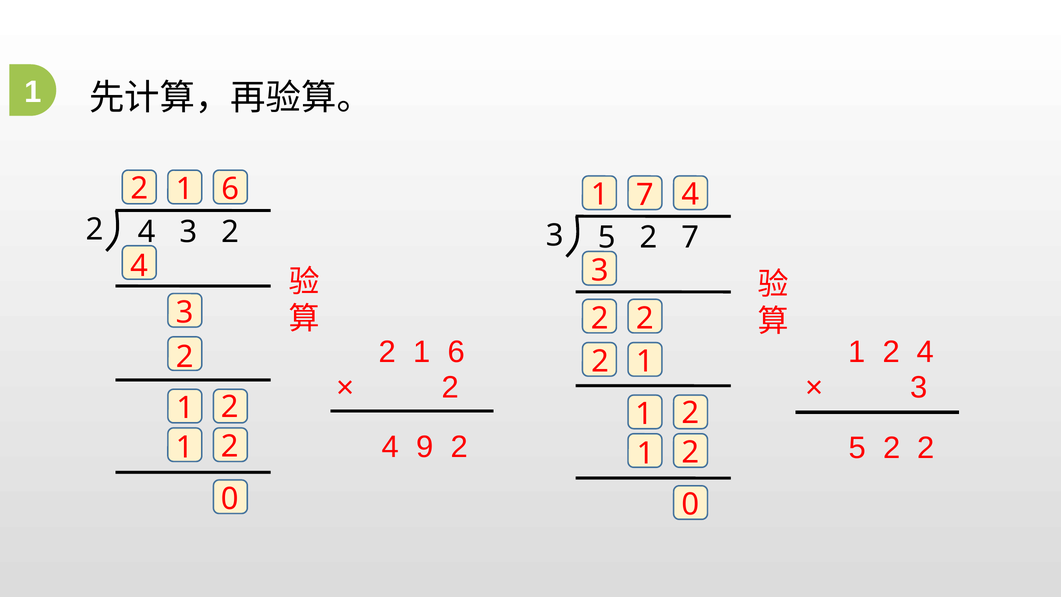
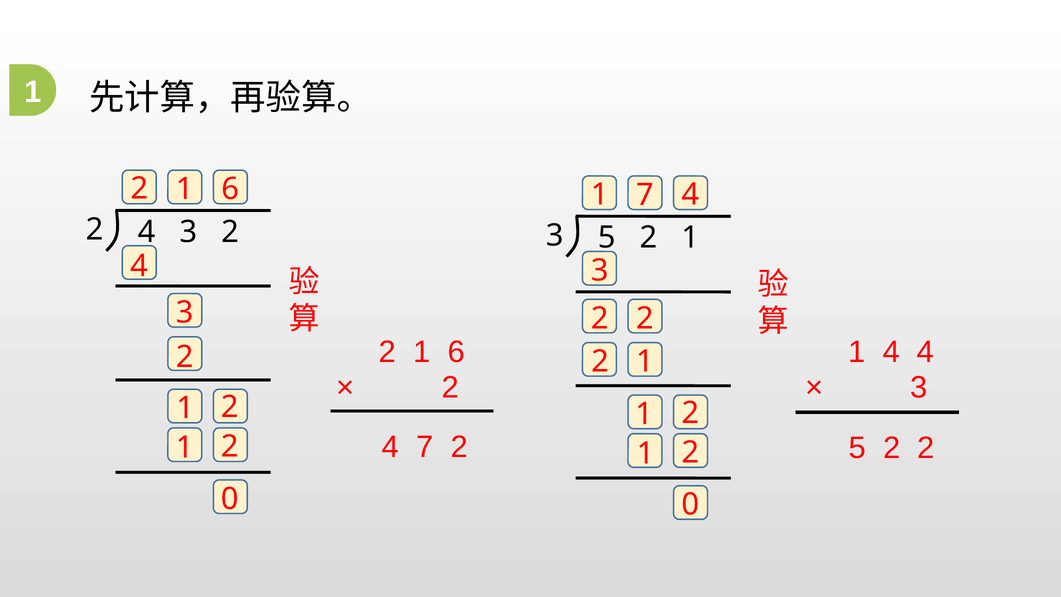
5 2 7: 7 -> 1
2 at (891, 352): 2 -> 4
4 9: 9 -> 7
